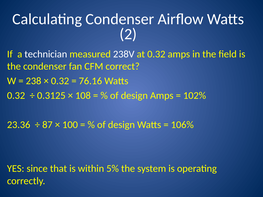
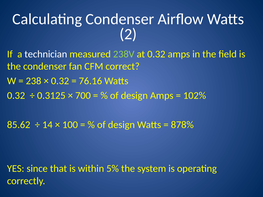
238V colour: white -> light green
108: 108 -> 700
23.36: 23.36 -> 85.62
87: 87 -> 14
106%: 106% -> 878%
